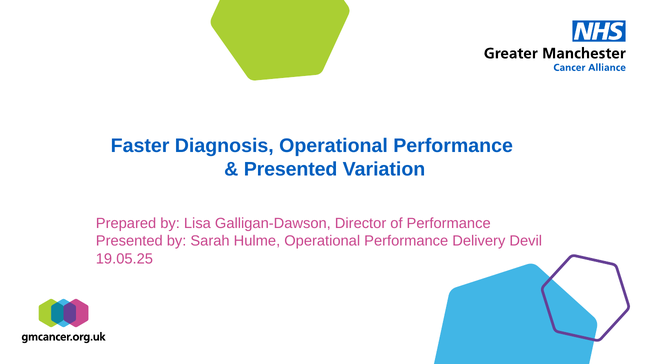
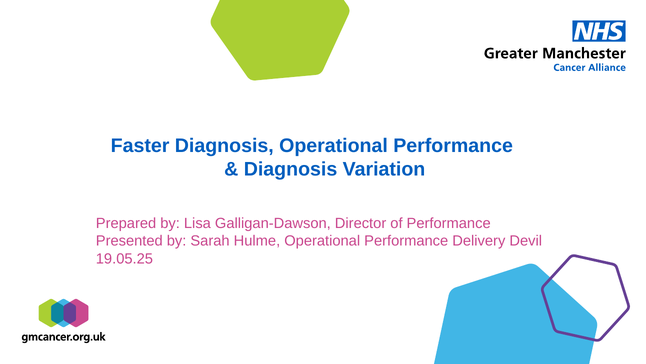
Presented at (291, 169): Presented -> Diagnosis
